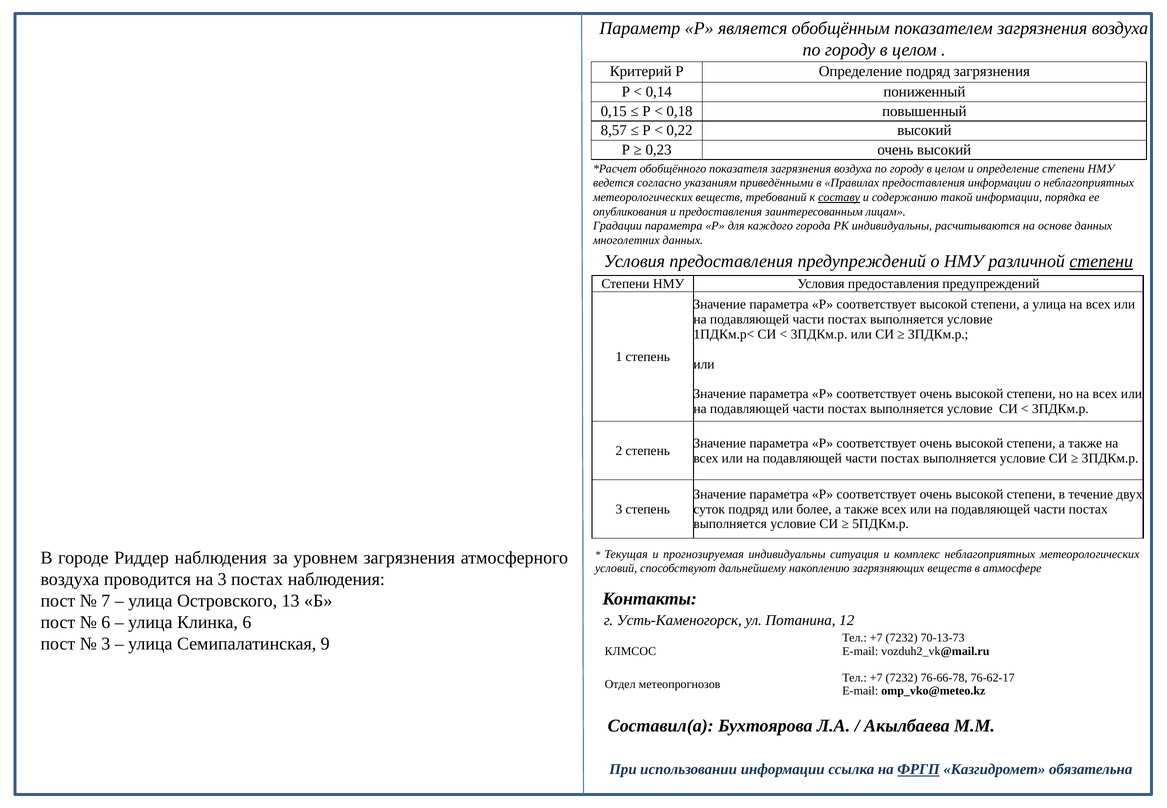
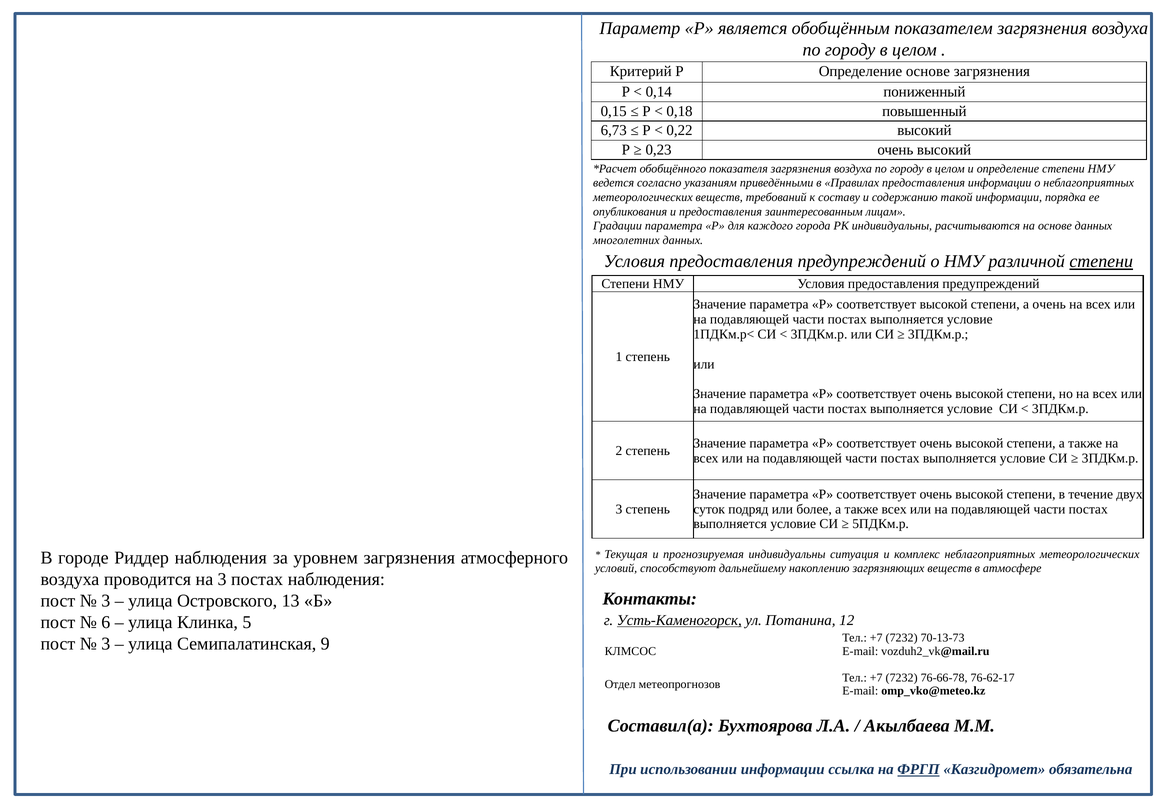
Определение подряд: подряд -> основе
8,57: 8,57 -> 6,73
составу underline: present -> none
а улица: улица -> очень
7 at (106, 601): 7 -> 3
Усть-Каменогорск underline: none -> present
Клинка 6: 6 -> 5
